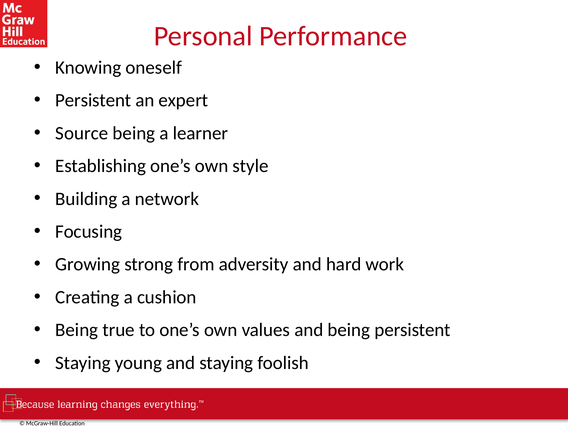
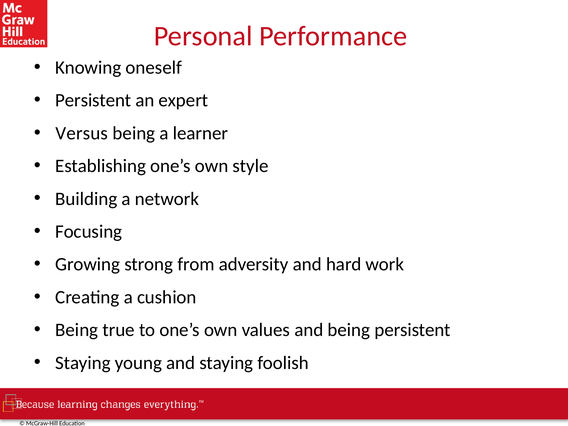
Source: Source -> Versus
